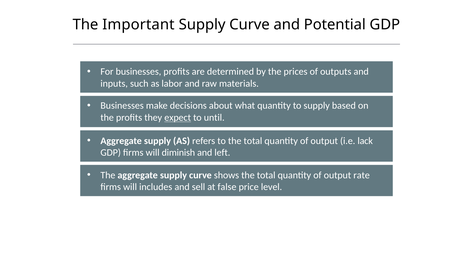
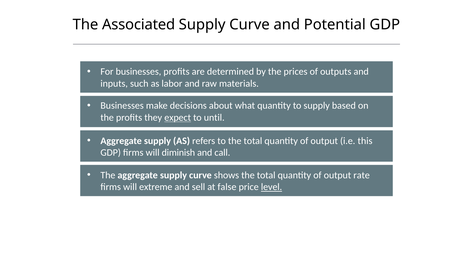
Important: Important -> Associated
lack: lack -> this
left: left -> call
includes: includes -> extreme
level underline: none -> present
